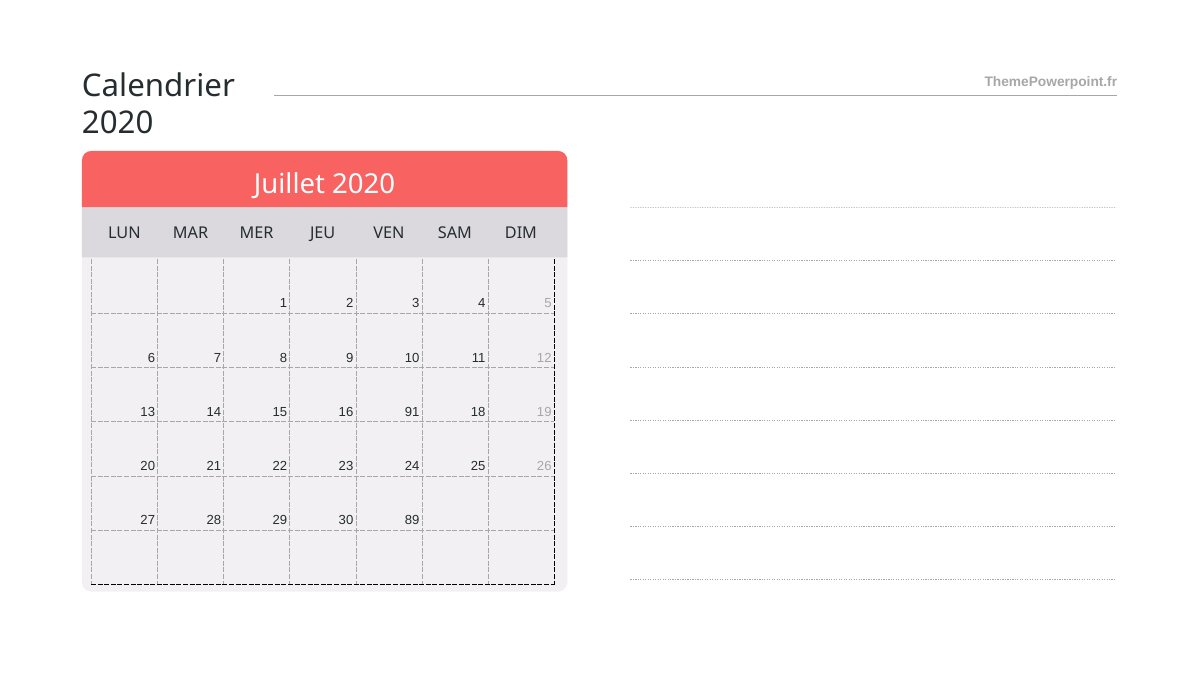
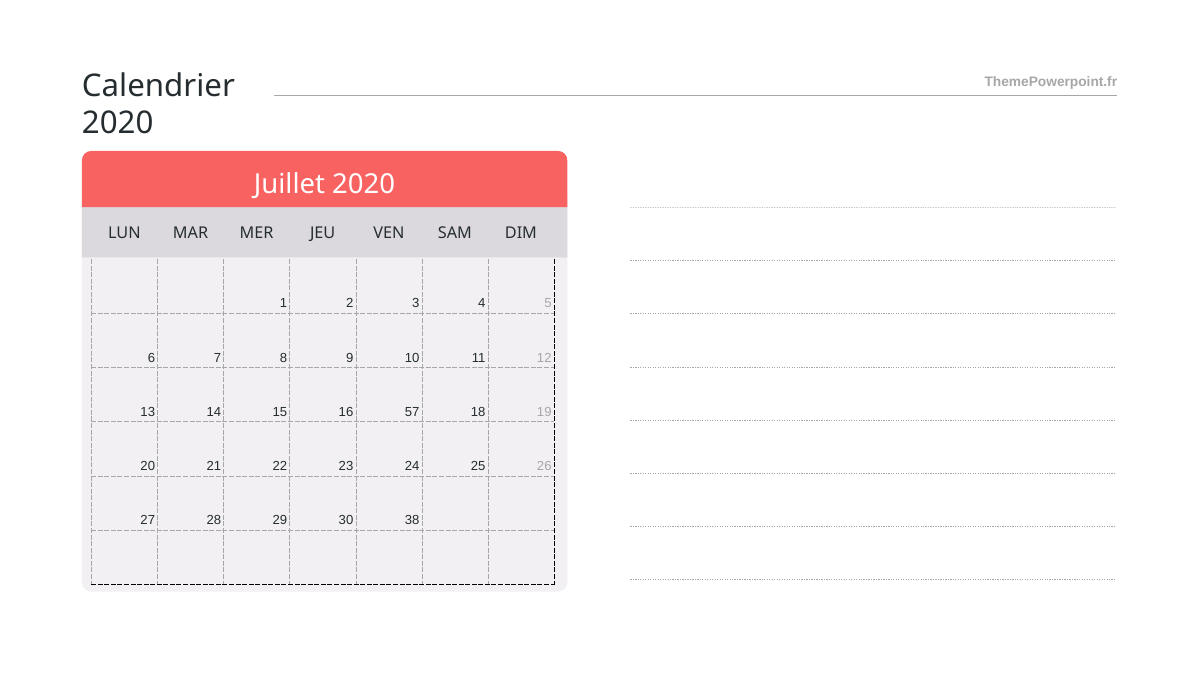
91: 91 -> 57
89: 89 -> 38
